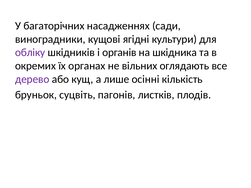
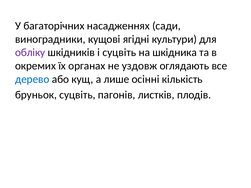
і органів: органів -> суцвіть
вільних: вільних -> уздовж
дерево colour: purple -> blue
